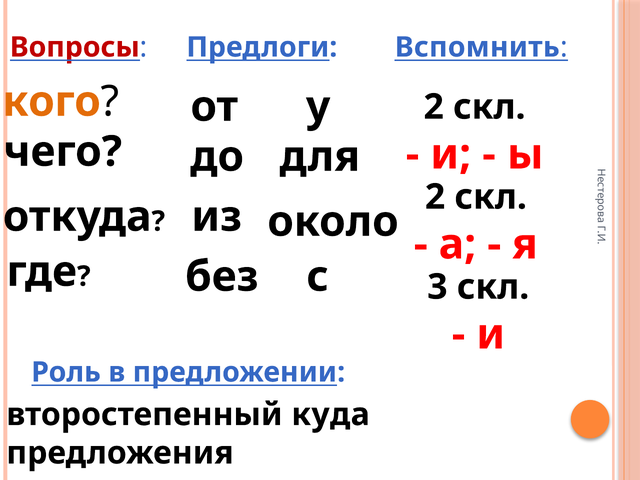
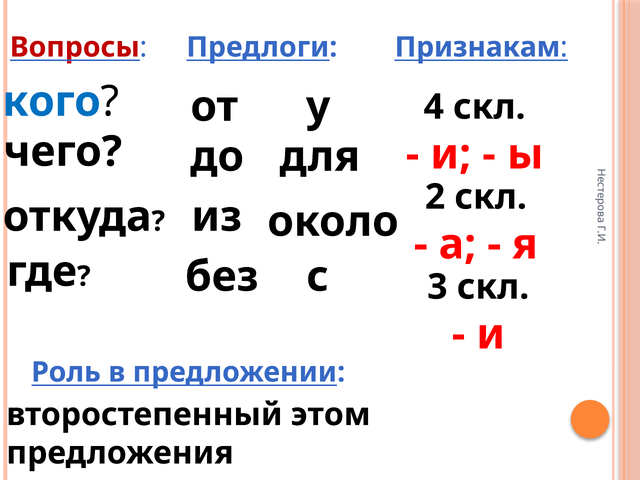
Вспомнить: Вспомнить -> Признакам
кого colour: orange -> blue
у 2: 2 -> 4
куда: куда -> этом
